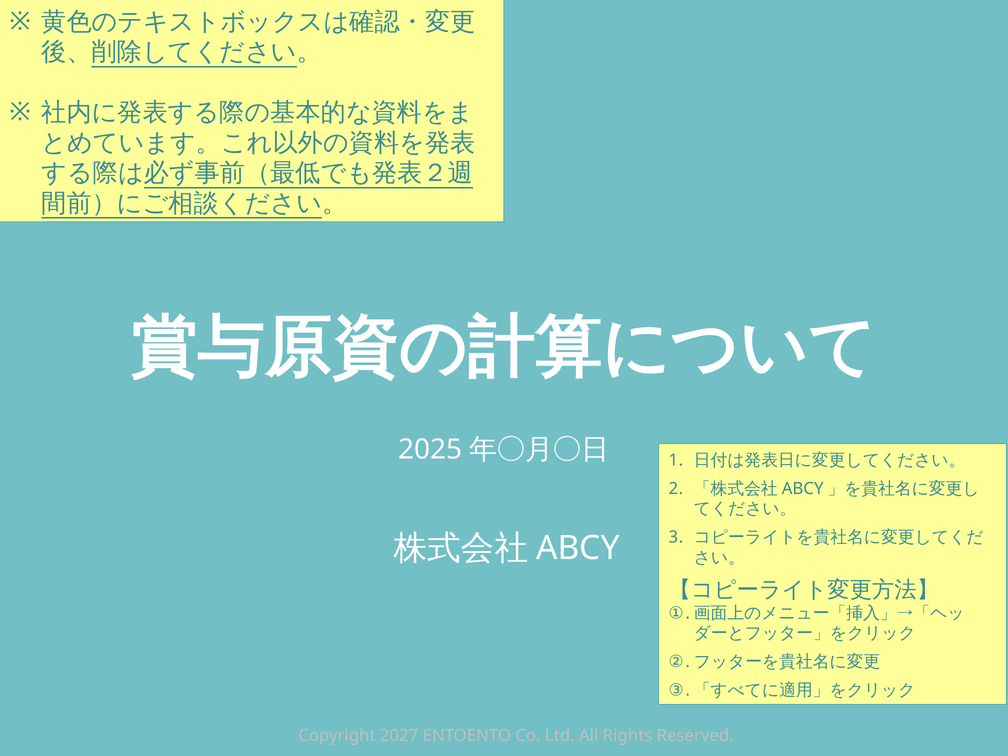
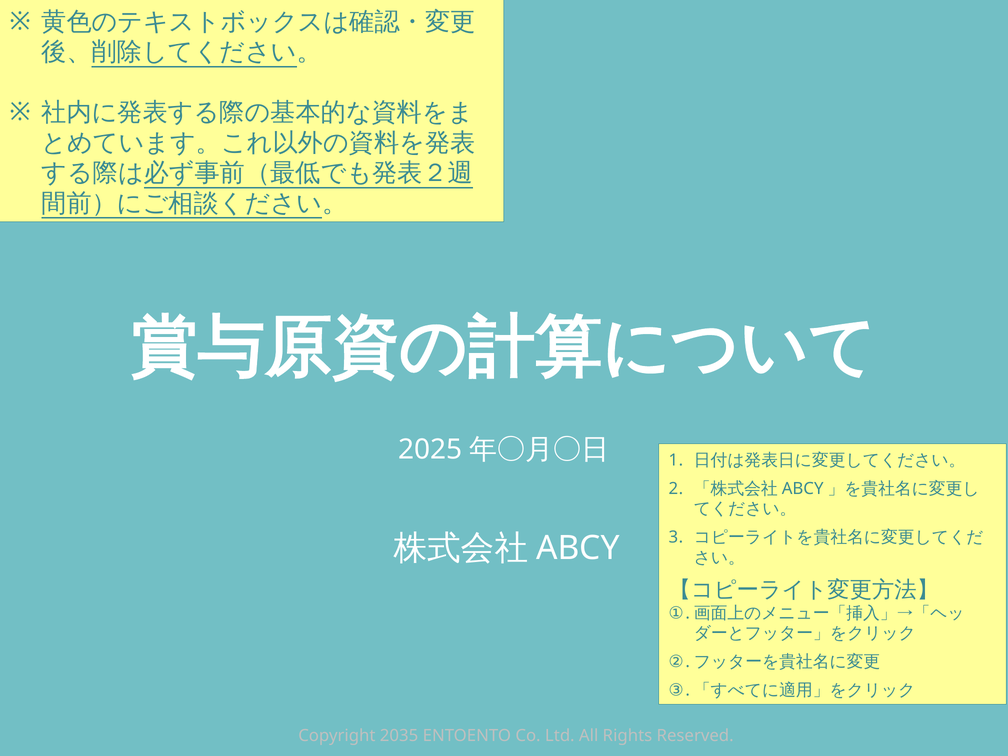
2027: 2027 -> 2035
